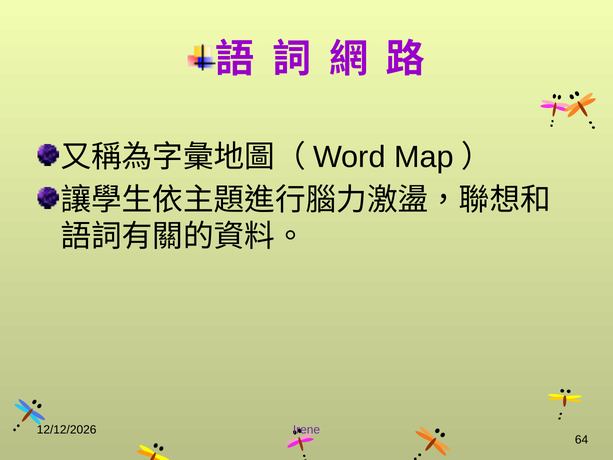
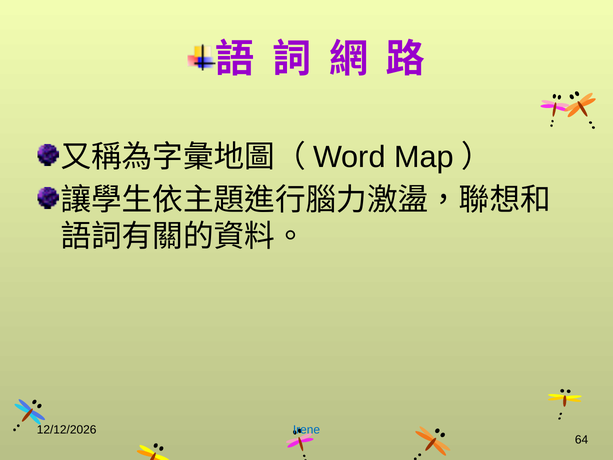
Irene colour: purple -> blue
